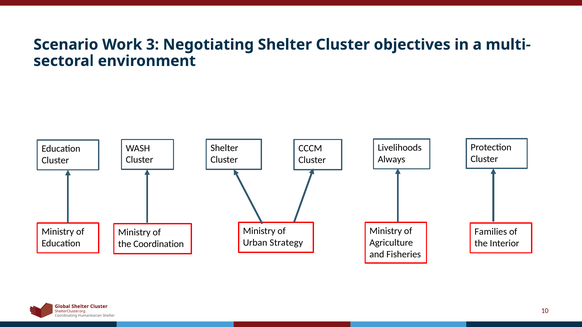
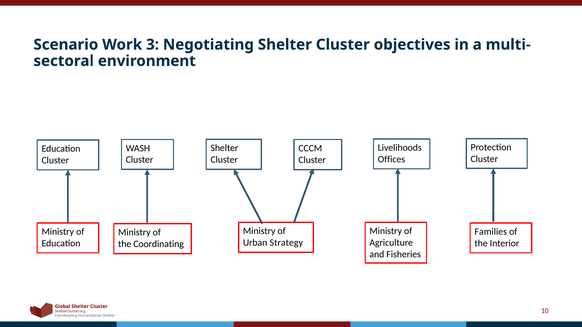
Always: Always -> Offices
the Coordination: Coordination -> Coordinating
